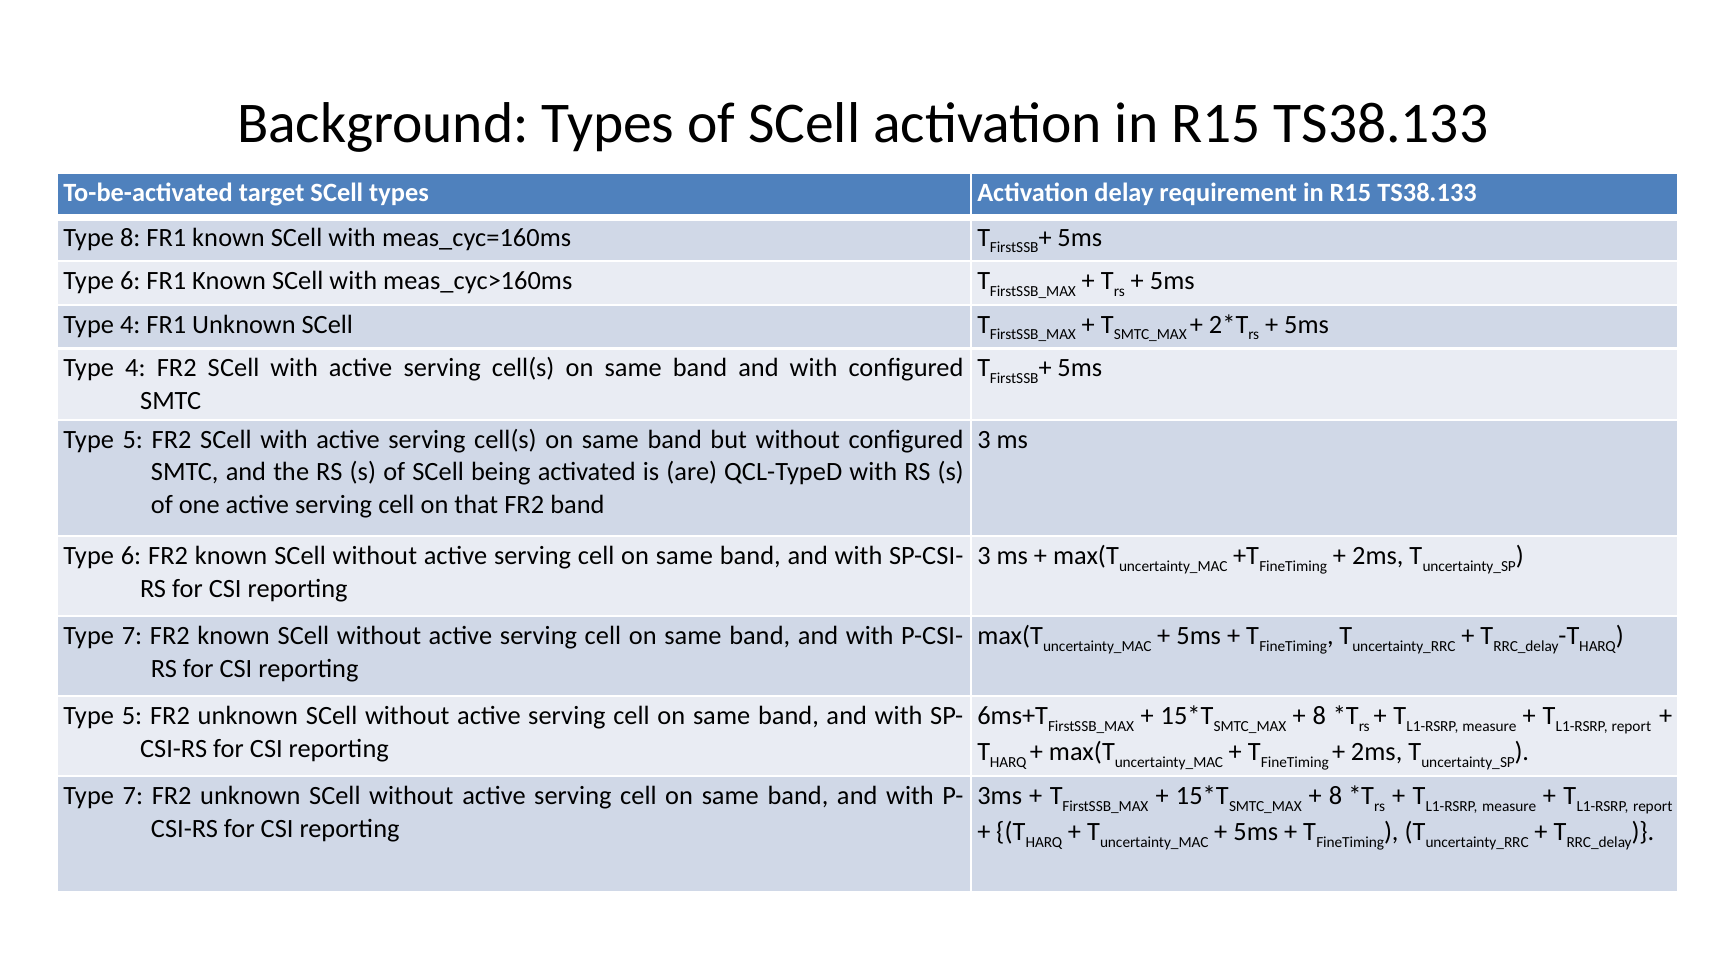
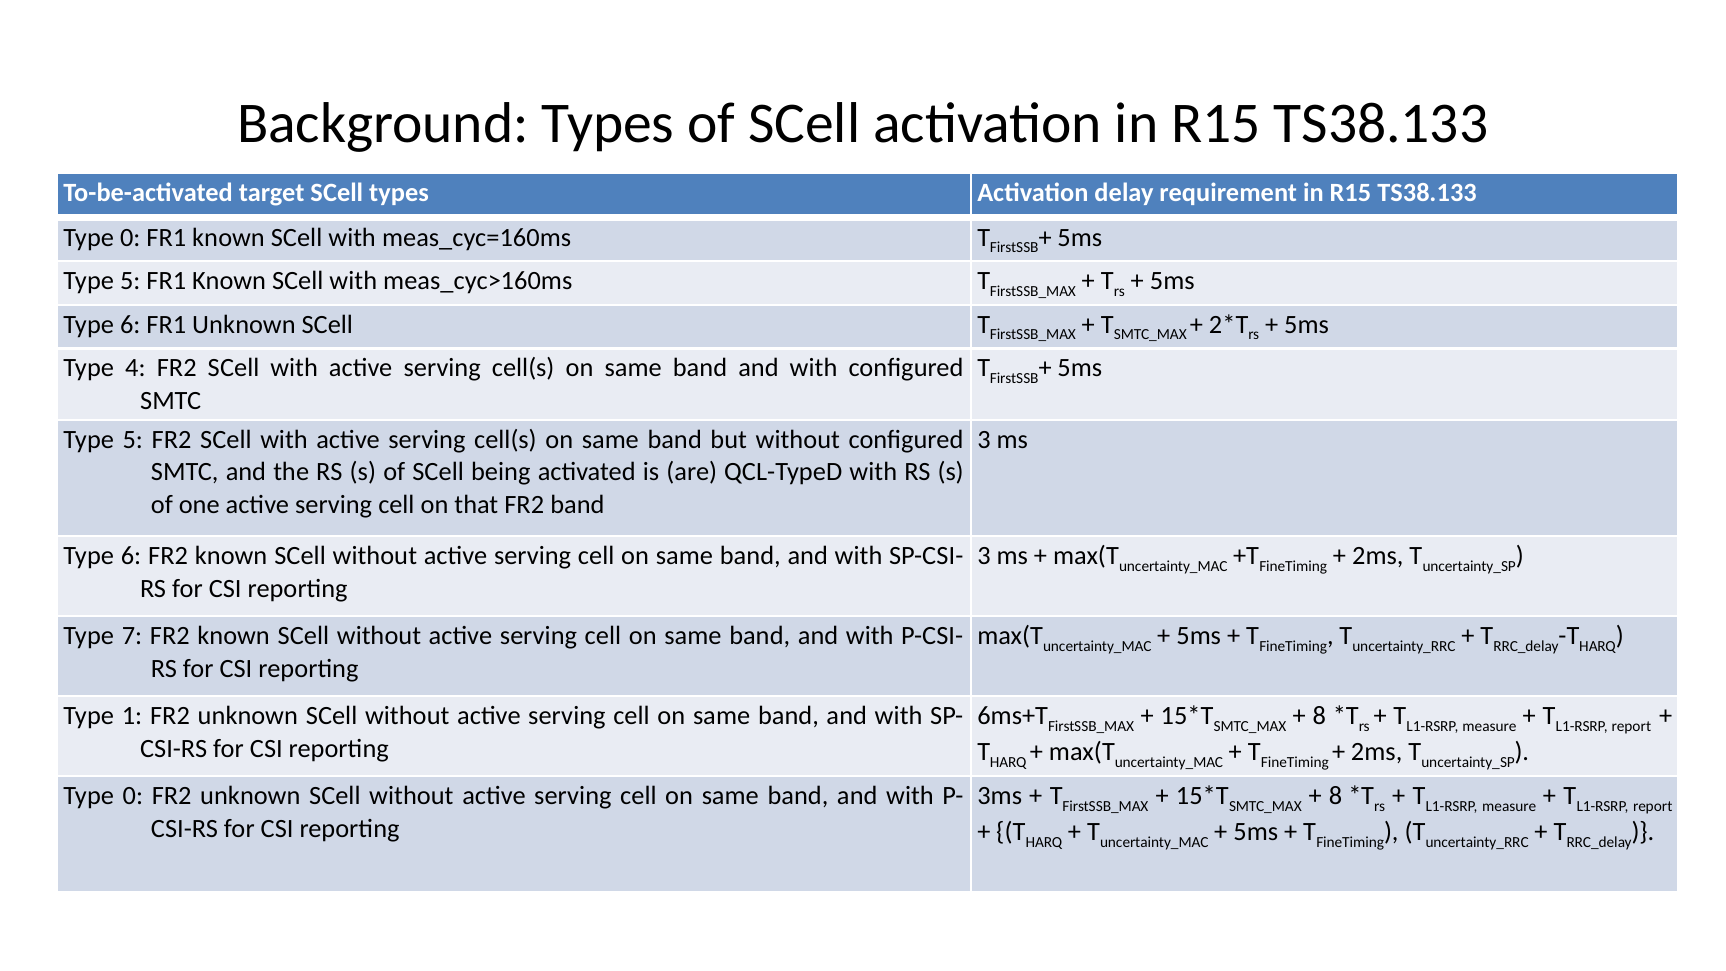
8 at (130, 237): 8 -> 0
6 at (130, 281): 6 -> 5
4 at (130, 325): 4 -> 6
5 at (132, 716): 5 -> 1
7 at (133, 796): 7 -> 0
